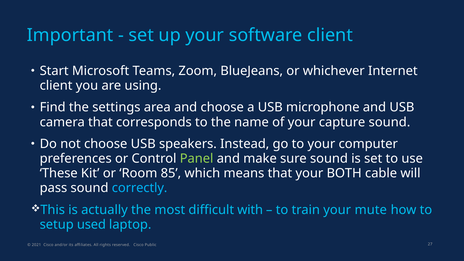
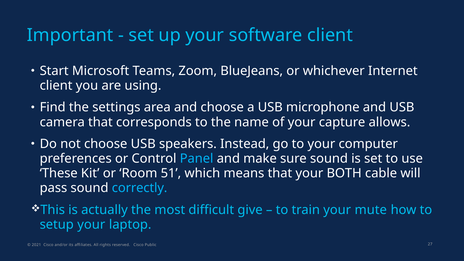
capture sound: sound -> allows
Panel colour: light green -> light blue
85: 85 -> 51
with: with -> give
setup used: used -> your
